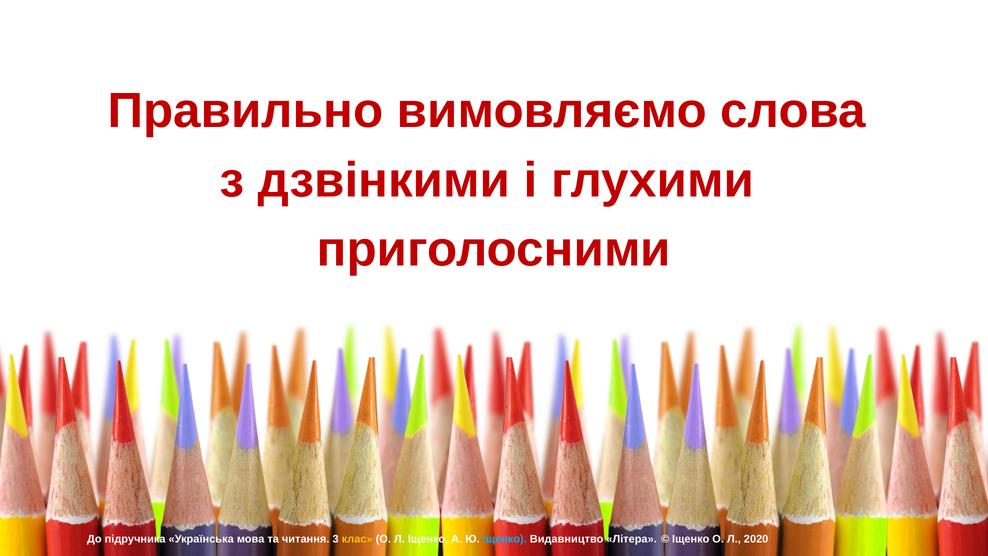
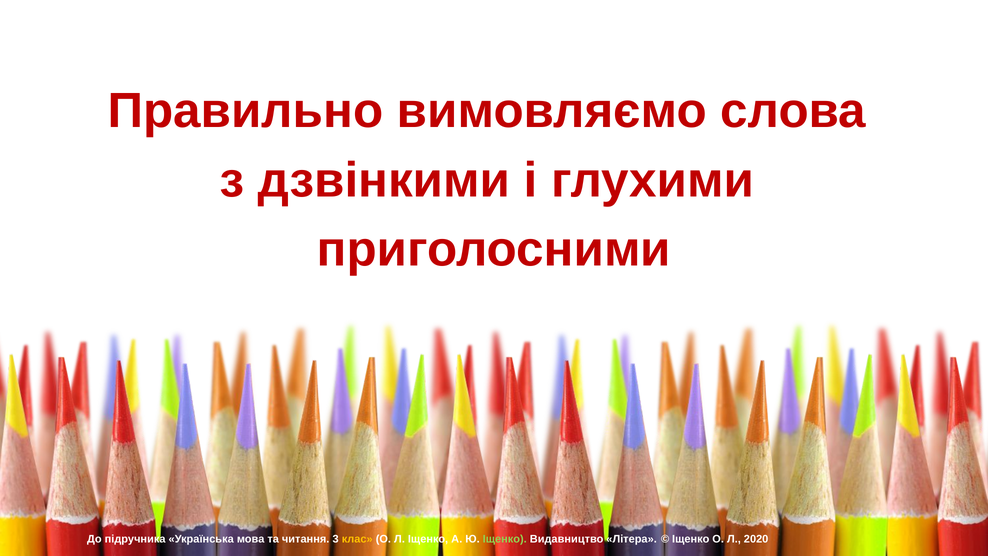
Іщенко at (505, 539) colour: light blue -> light green
